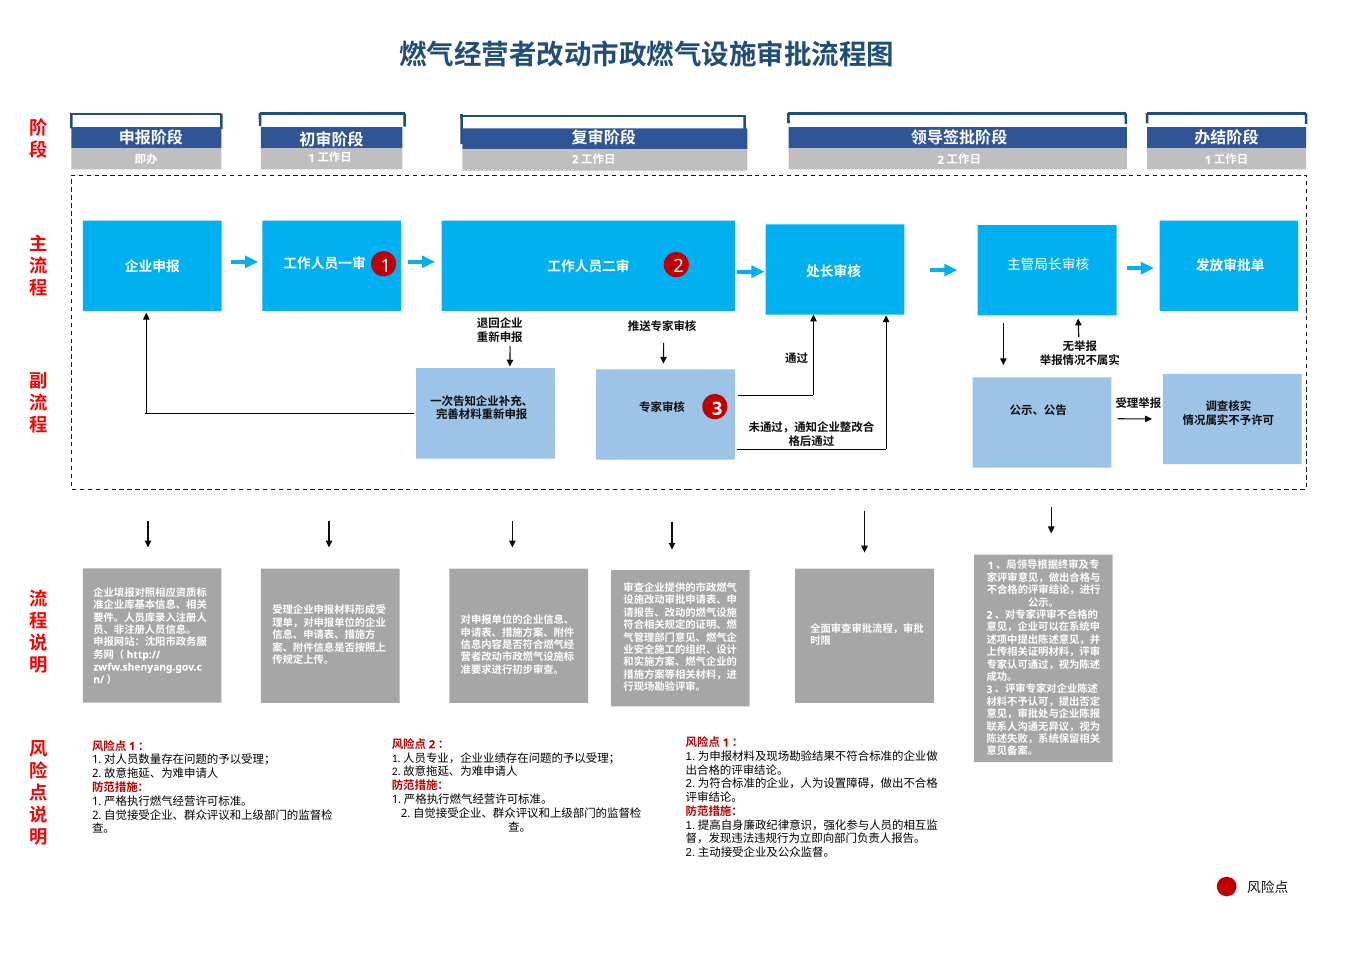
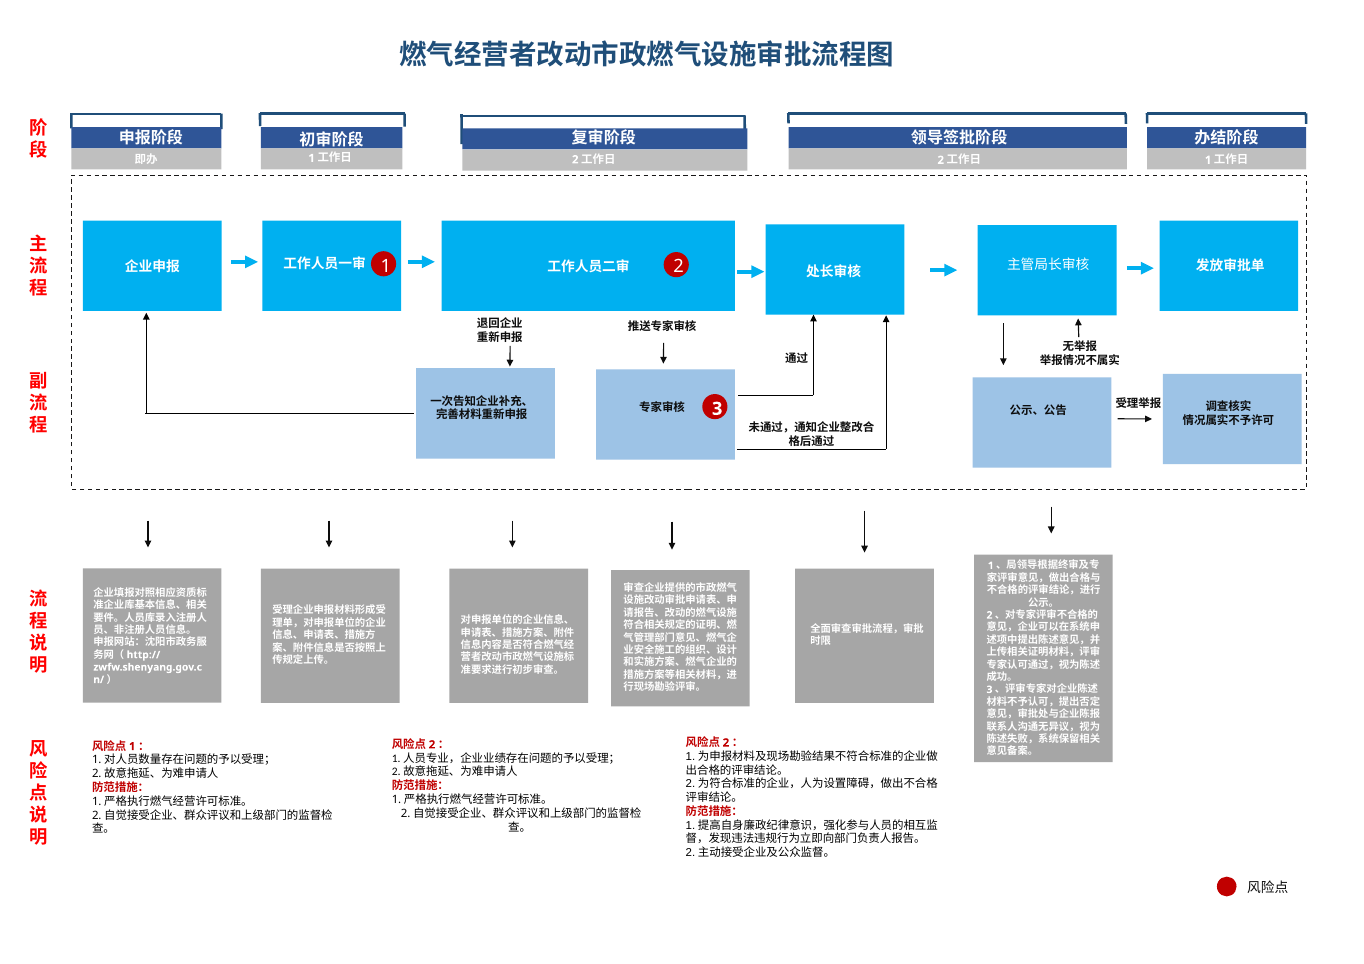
1 at (726, 743): 1 -> 2
